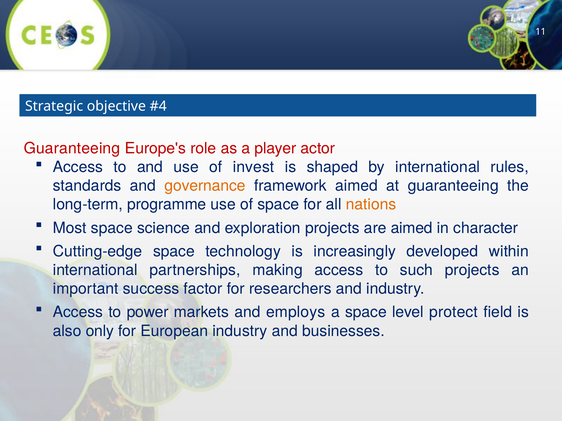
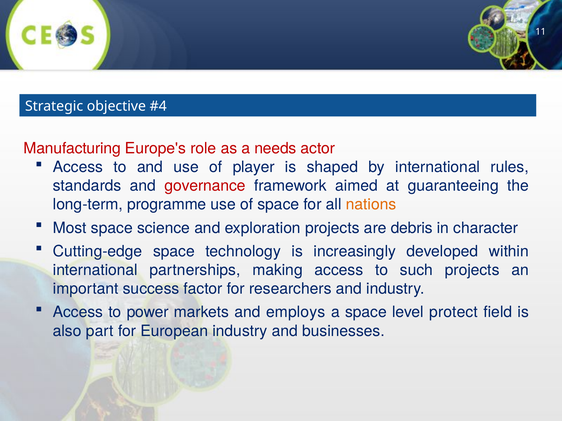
Guaranteeing at (72, 149): Guaranteeing -> Manufacturing
player: player -> needs
invest: invest -> player
governance colour: orange -> red
are aimed: aimed -> debris
only: only -> part
